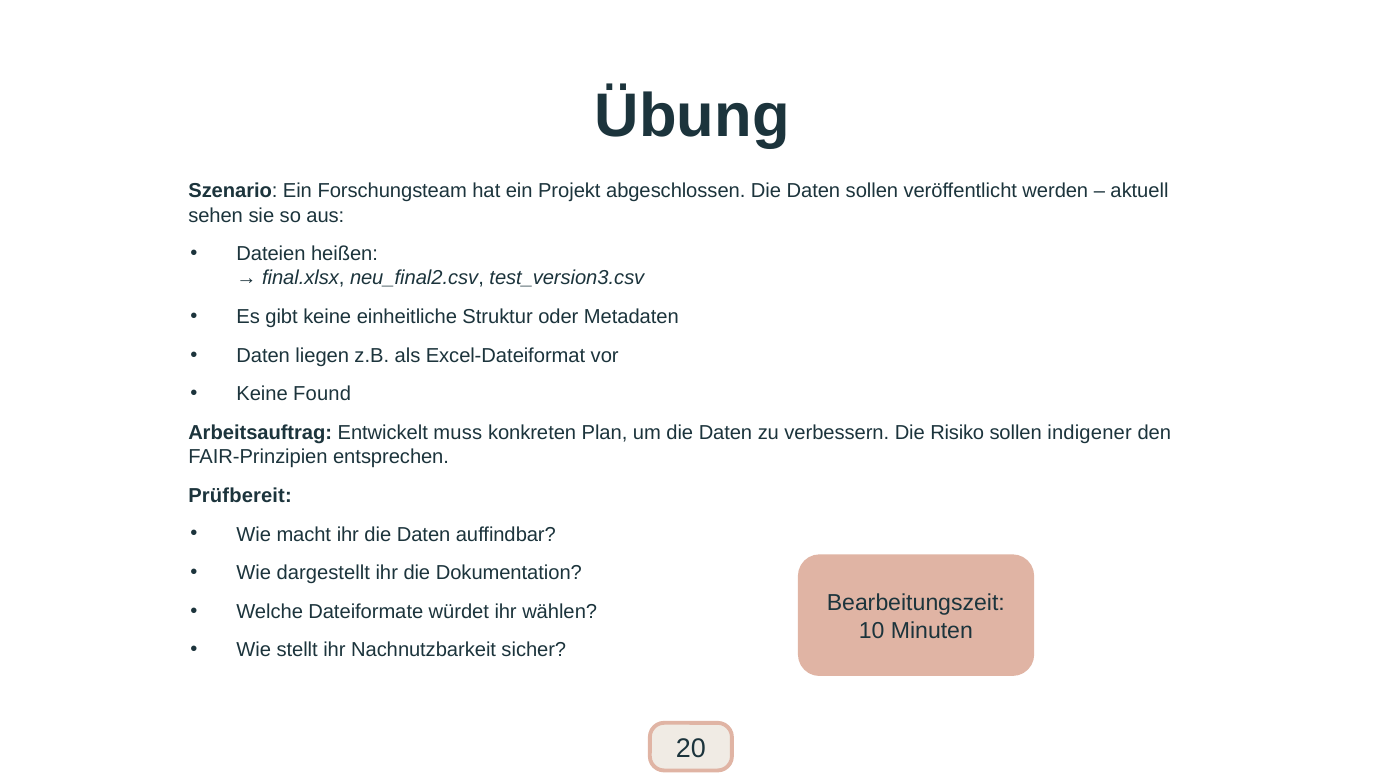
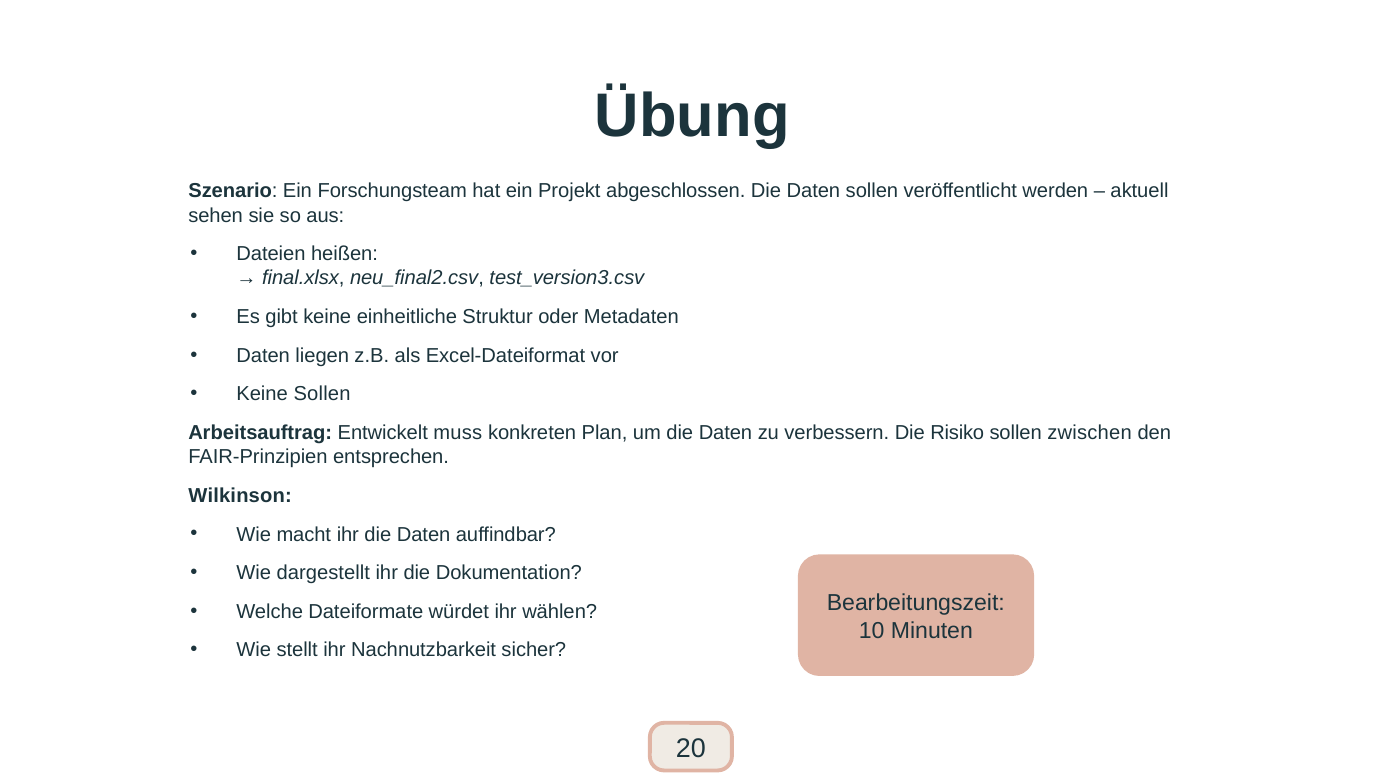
Keine Found: Found -> Sollen
indigener: indigener -> zwischen
Prüfbereit: Prüfbereit -> Wilkinson
